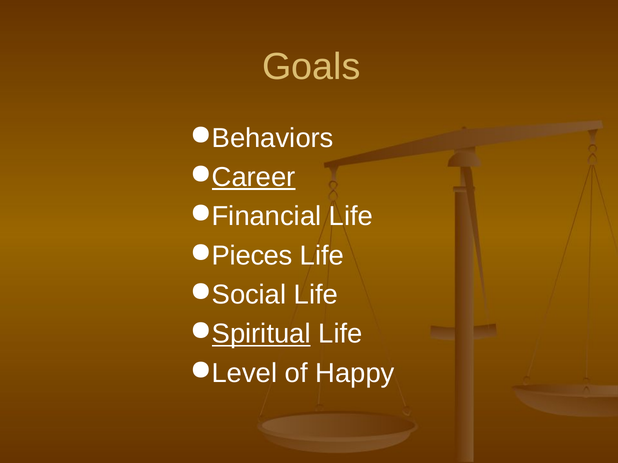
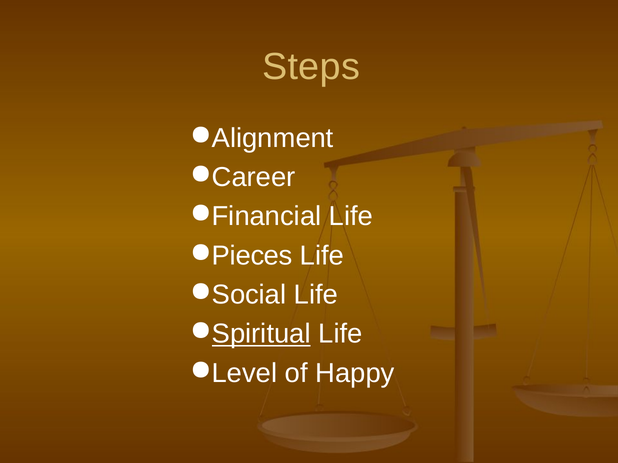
Goals: Goals -> Steps
Behaviors: Behaviors -> Alignment
Career underline: present -> none
